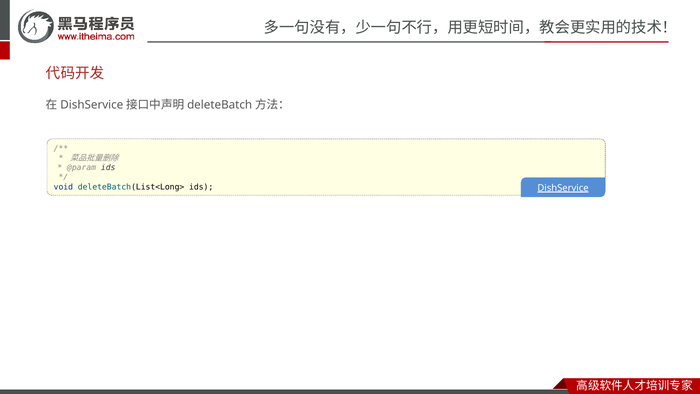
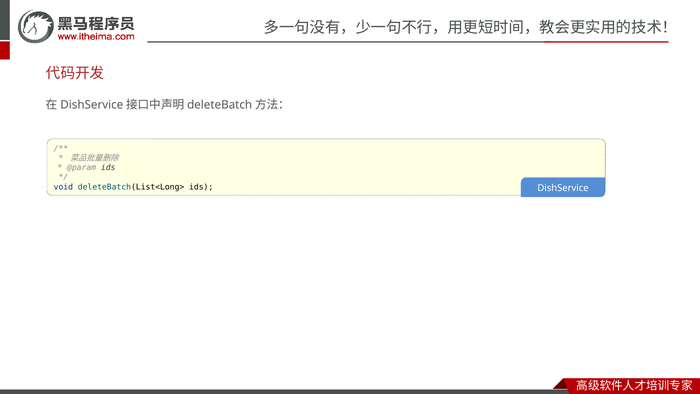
DishService underline: present -> none
